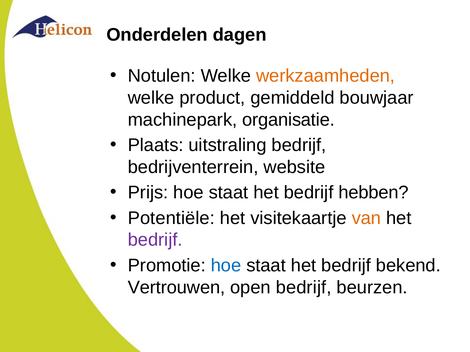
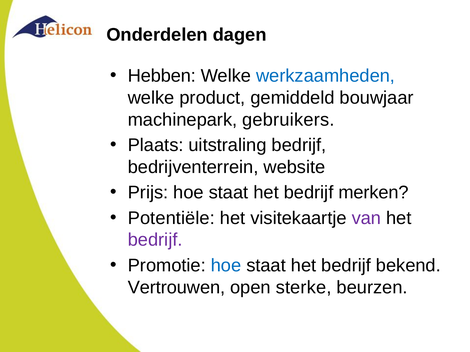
Notulen: Notulen -> Hebben
werkzaamheden colour: orange -> blue
organisatie: organisatie -> gebruikers
hebben: hebben -> merken
van colour: orange -> purple
open bedrijf: bedrijf -> sterke
